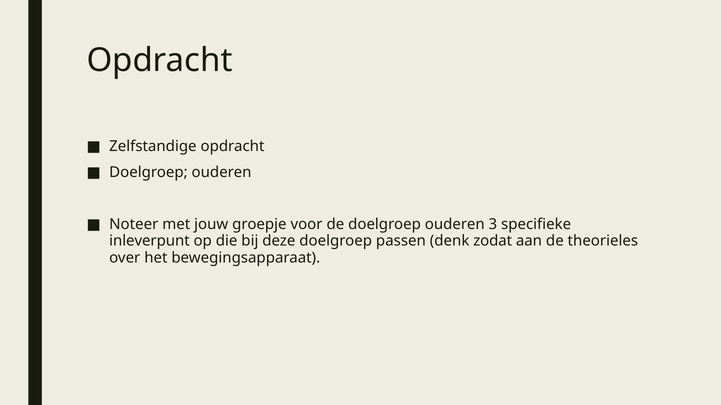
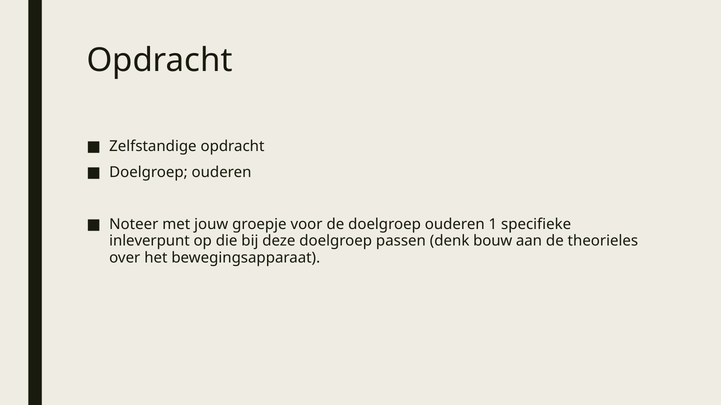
3: 3 -> 1
zodat: zodat -> bouw
